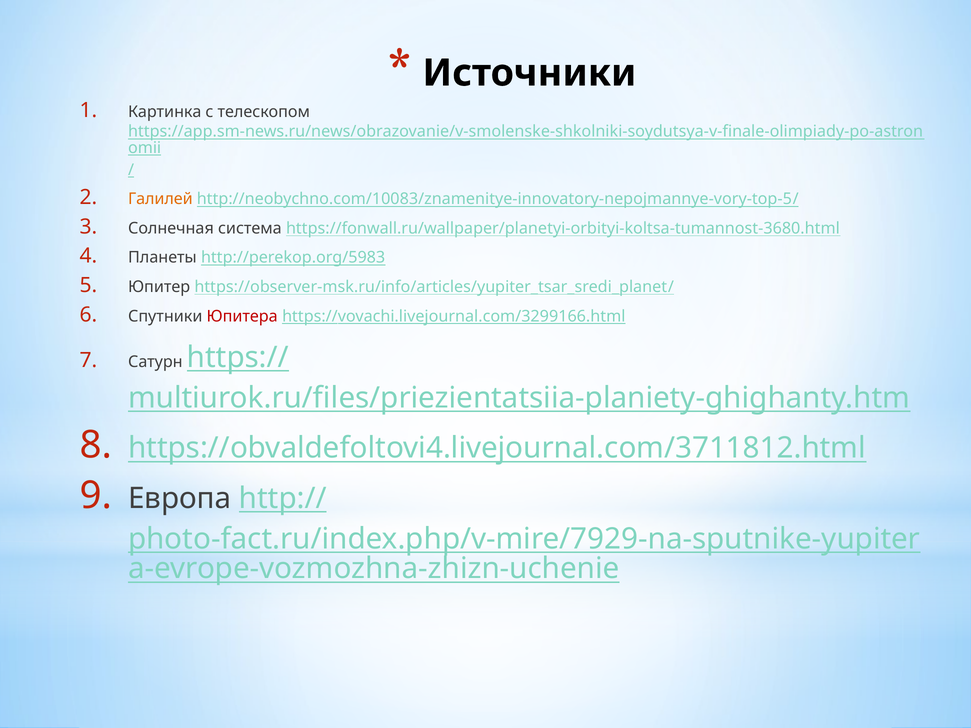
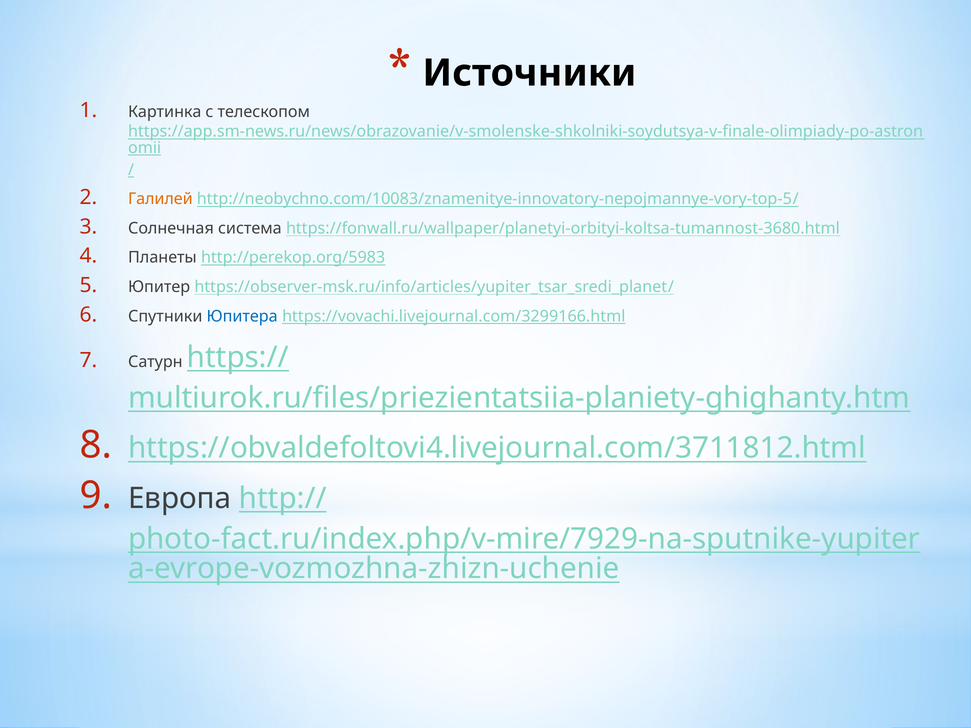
Юпитера colour: red -> blue
